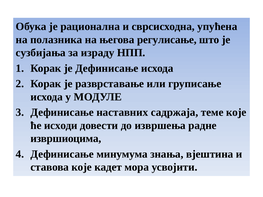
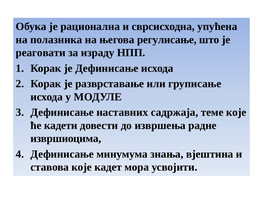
сузбијања: сузбијања -> реаговати
исходи: исходи -> кадети
